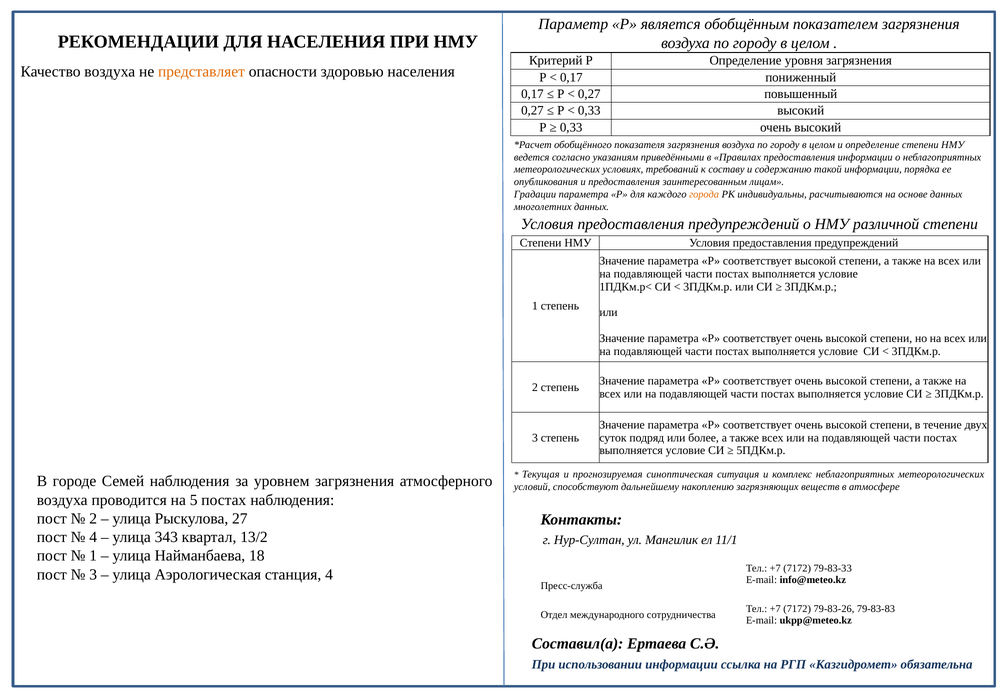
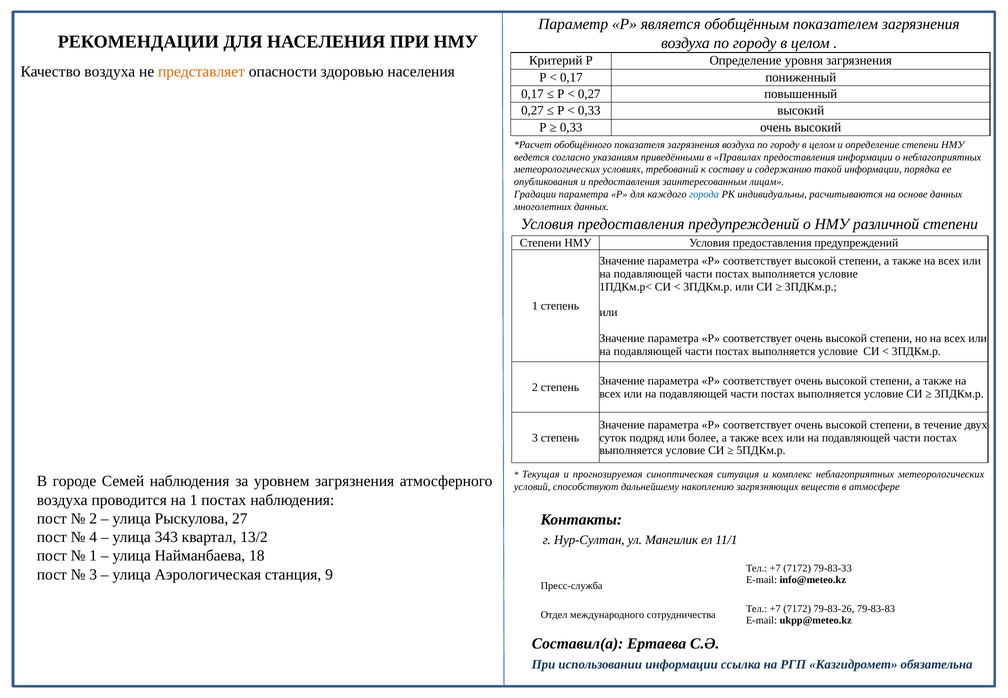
города colour: orange -> blue
на 5: 5 -> 1
станция 4: 4 -> 9
